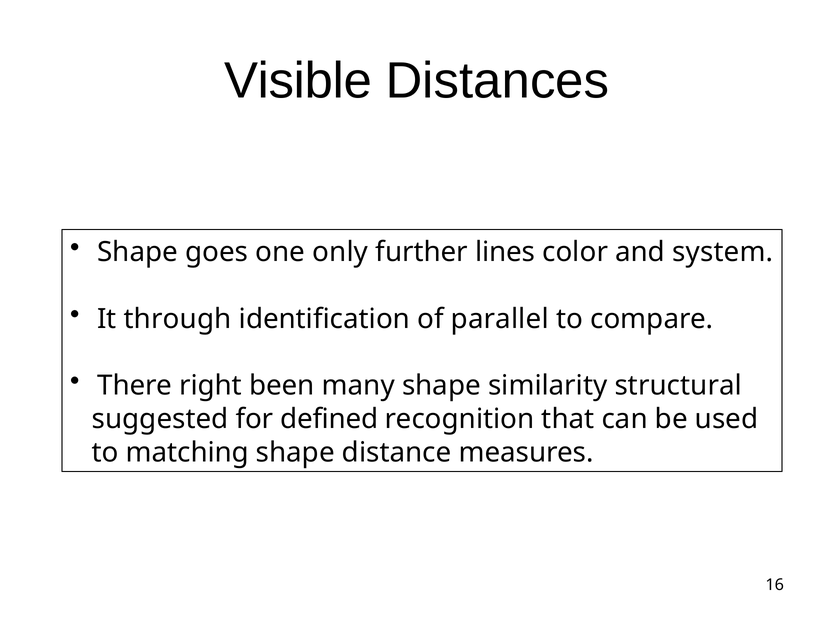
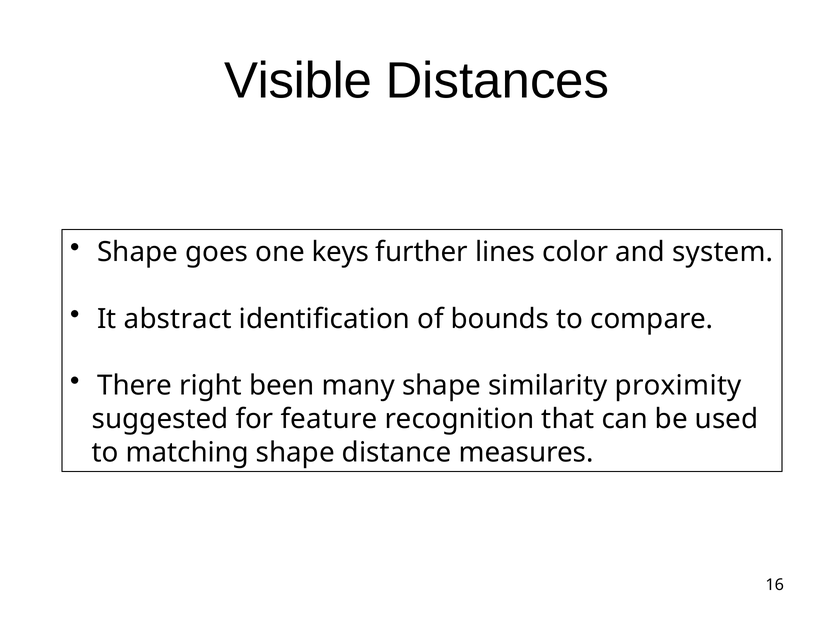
only: only -> keys
through: through -> abstract
parallel: parallel -> bounds
structural: structural -> proximity
defined: defined -> feature
